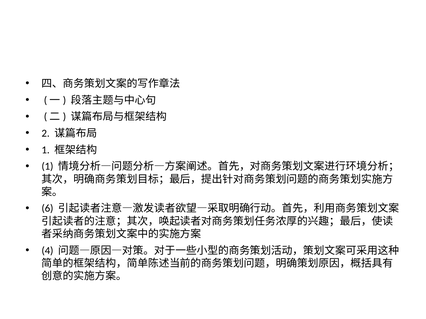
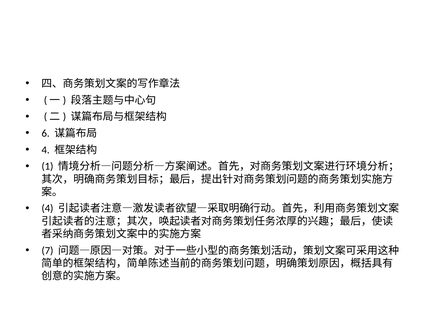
2: 2 -> 6
1 at (46, 150): 1 -> 4
6 at (47, 209): 6 -> 4
4: 4 -> 7
